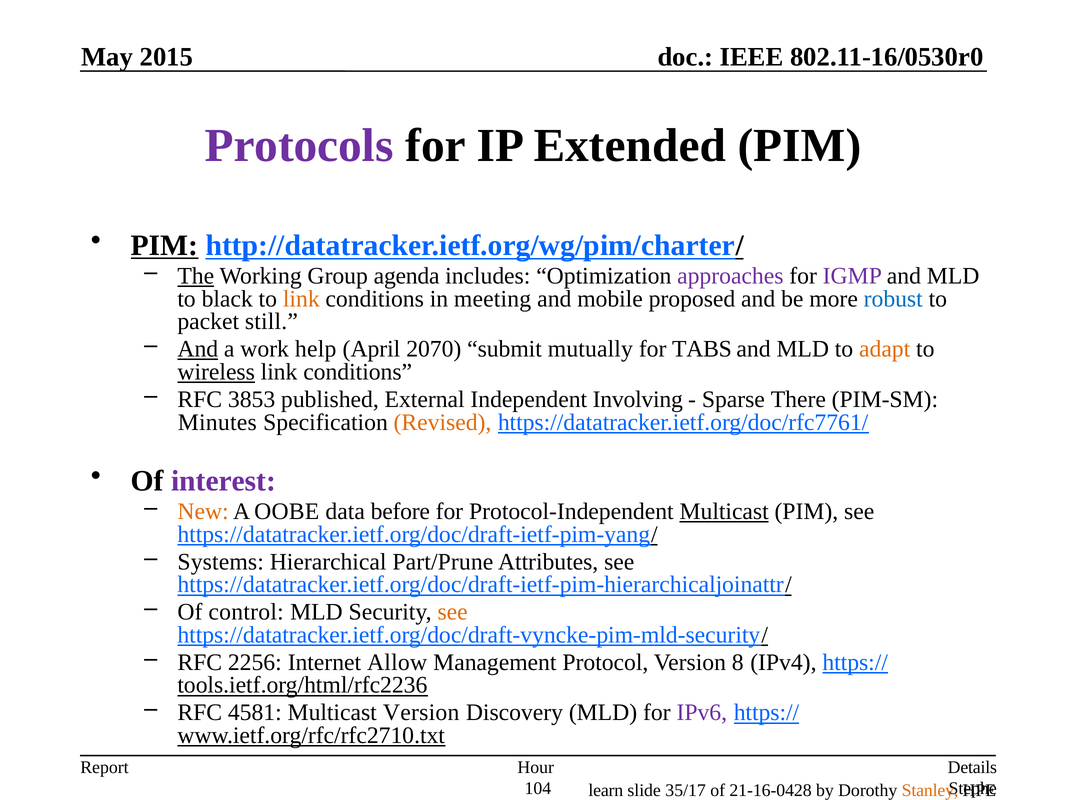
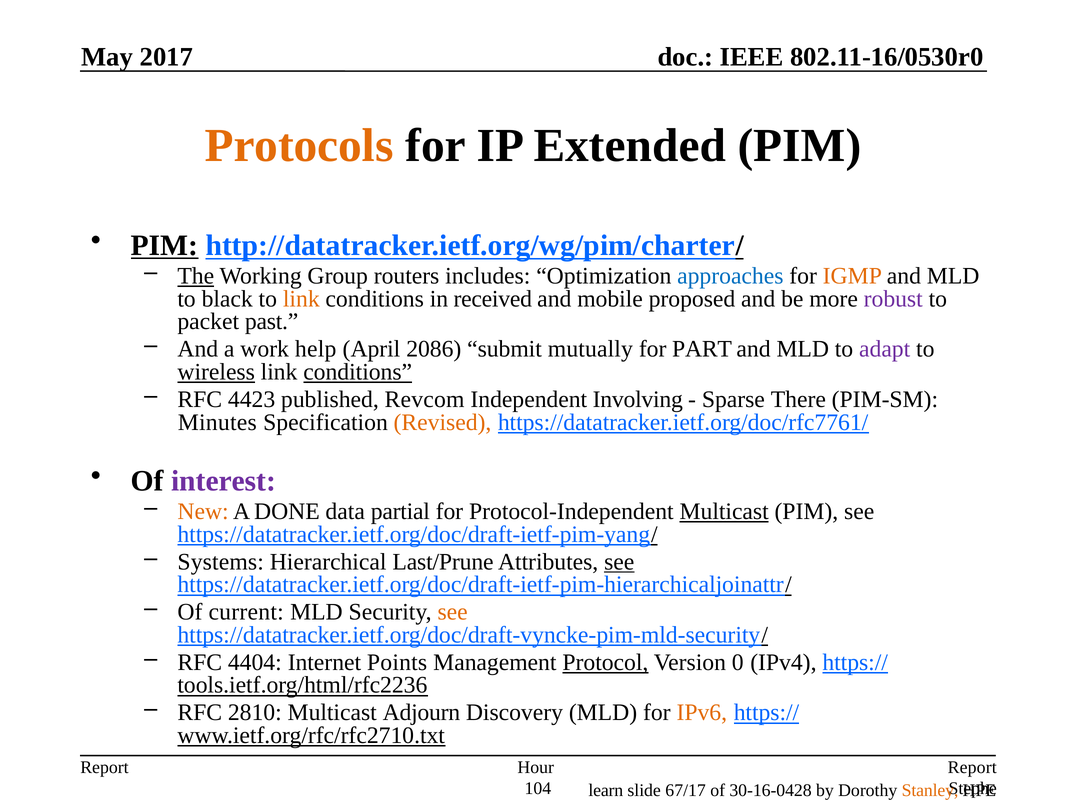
2015: 2015 -> 2017
Protocols colour: purple -> orange
agenda: agenda -> routers
approaches colour: purple -> blue
IGMP colour: purple -> orange
meeting: meeting -> received
robust colour: blue -> purple
still: still -> past
And at (198, 349) underline: present -> none
2070: 2070 -> 2086
TABS: TABS -> PART
adapt colour: orange -> purple
conditions at (358, 372) underline: none -> present
3853: 3853 -> 4423
External: External -> Revcom
OOBE: OOBE -> DONE
before: before -> partial
Part/Prune: Part/Prune -> Last/Prune
see at (619, 562) underline: none -> present
control: control -> current
2256: 2256 -> 4404
Allow: Allow -> Points
Protocol underline: none -> present
8: 8 -> 0
4581: 4581 -> 2810
Multicast Version: Version -> Adjourn
IPv6 colour: purple -> orange
Details at (972, 768): Details -> Report
35/17: 35/17 -> 67/17
21-16-0428: 21-16-0428 -> 30-16-0428
